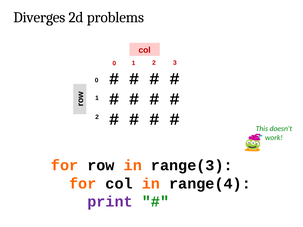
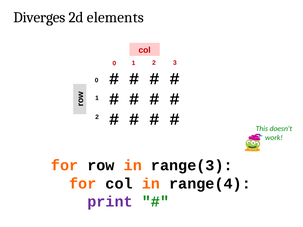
problems: problems -> elements
